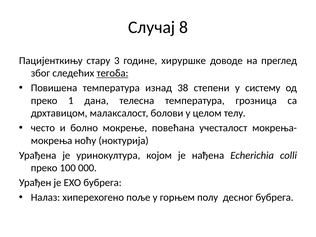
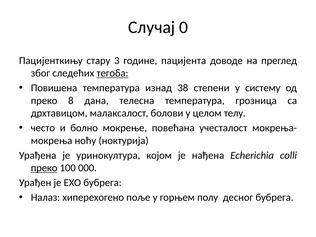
8: 8 -> 0
хируршке: хируршке -> пацијента
1: 1 -> 8
преко at (44, 168) underline: none -> present
